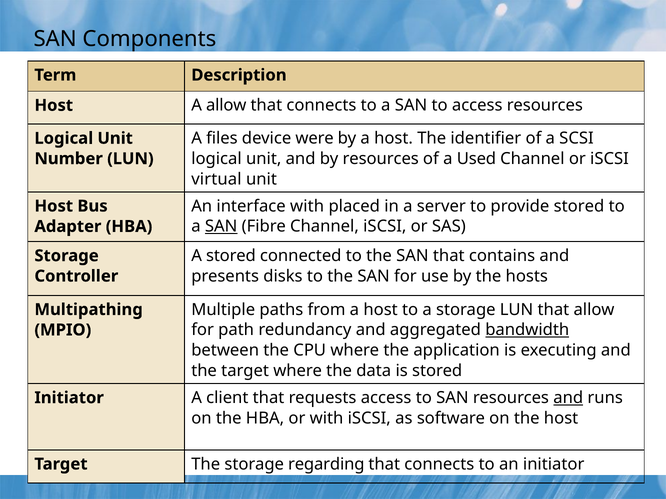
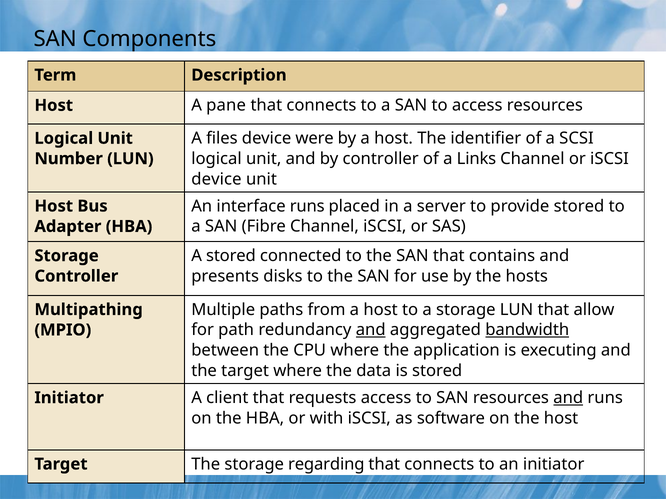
A allow: allow -> pane
by resources: resources -> controller
Used: Used -> Links
virtual at (216, 179): virtual -> device
interface with: with -> runs
SAN at (221, 227) underline: present -> none
and at (371, 330) underline: none -> present
